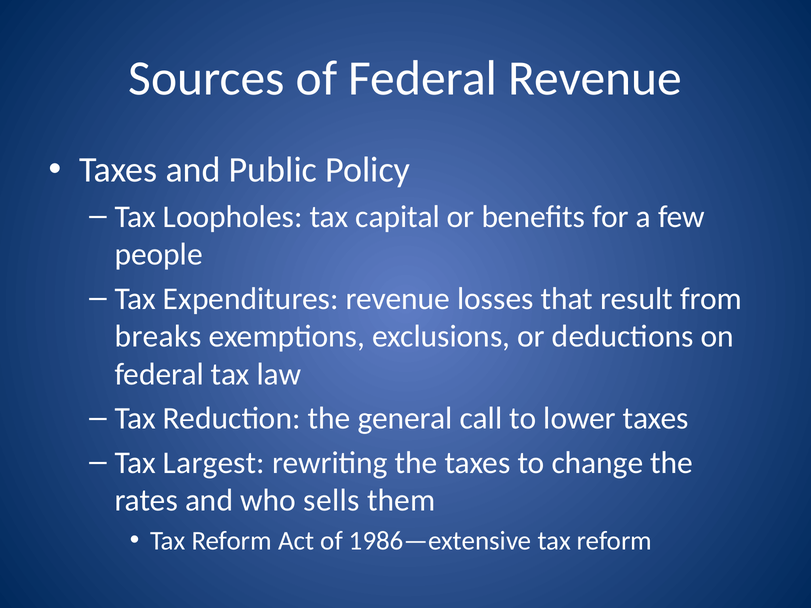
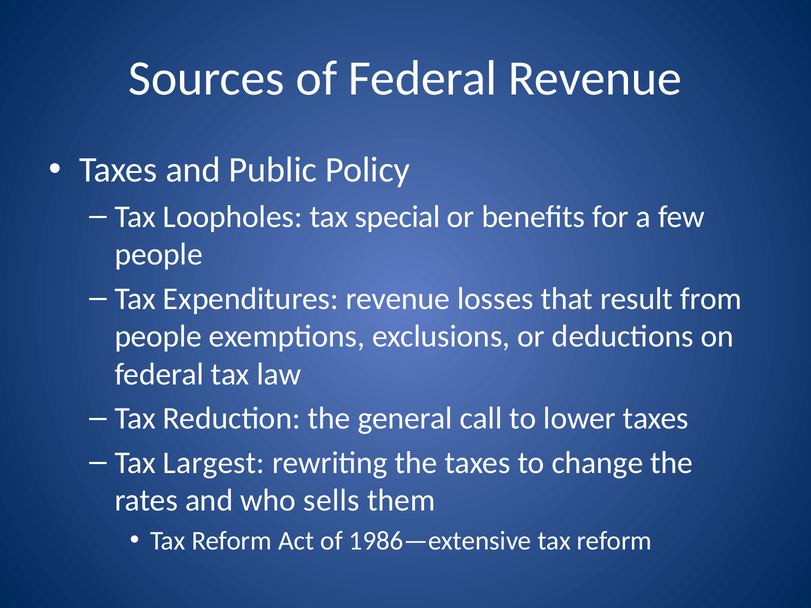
capital: capital -> special
breaks at (158, 337): breaks -> people
